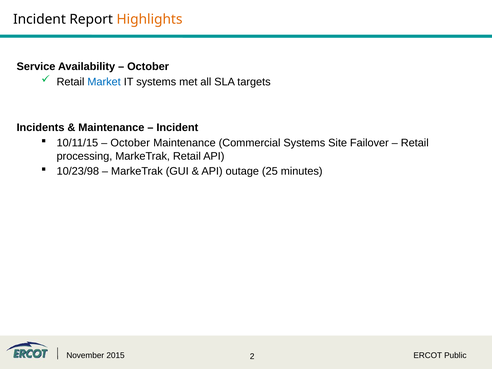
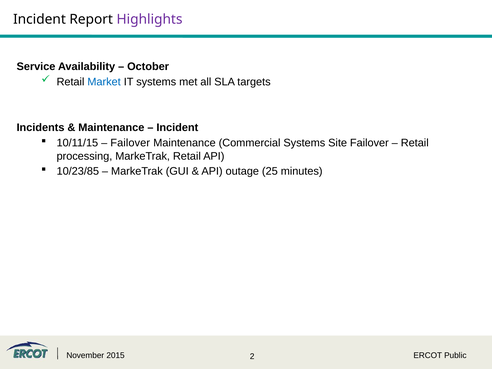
Highlights colour: orange -> purple
October at (130, 143): October -> Failover
10/23/98: 10/23/98 -> 10/23/85
